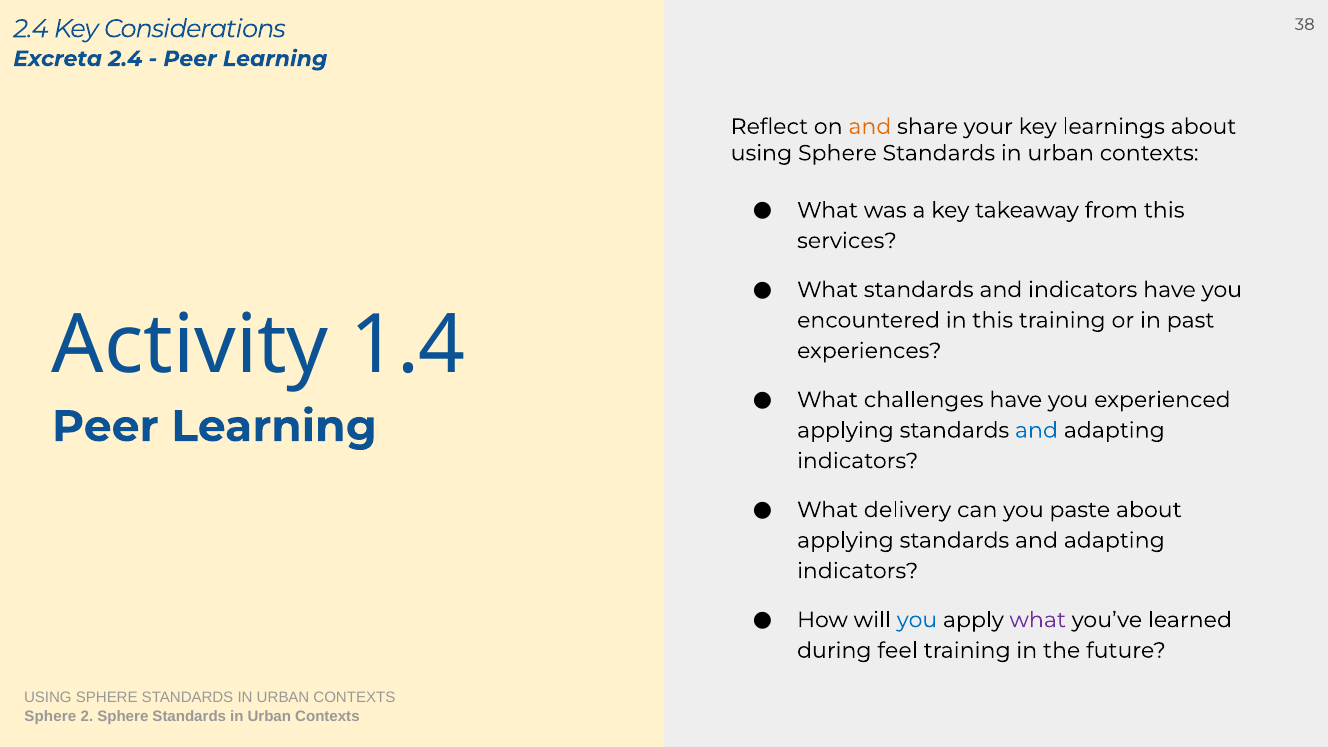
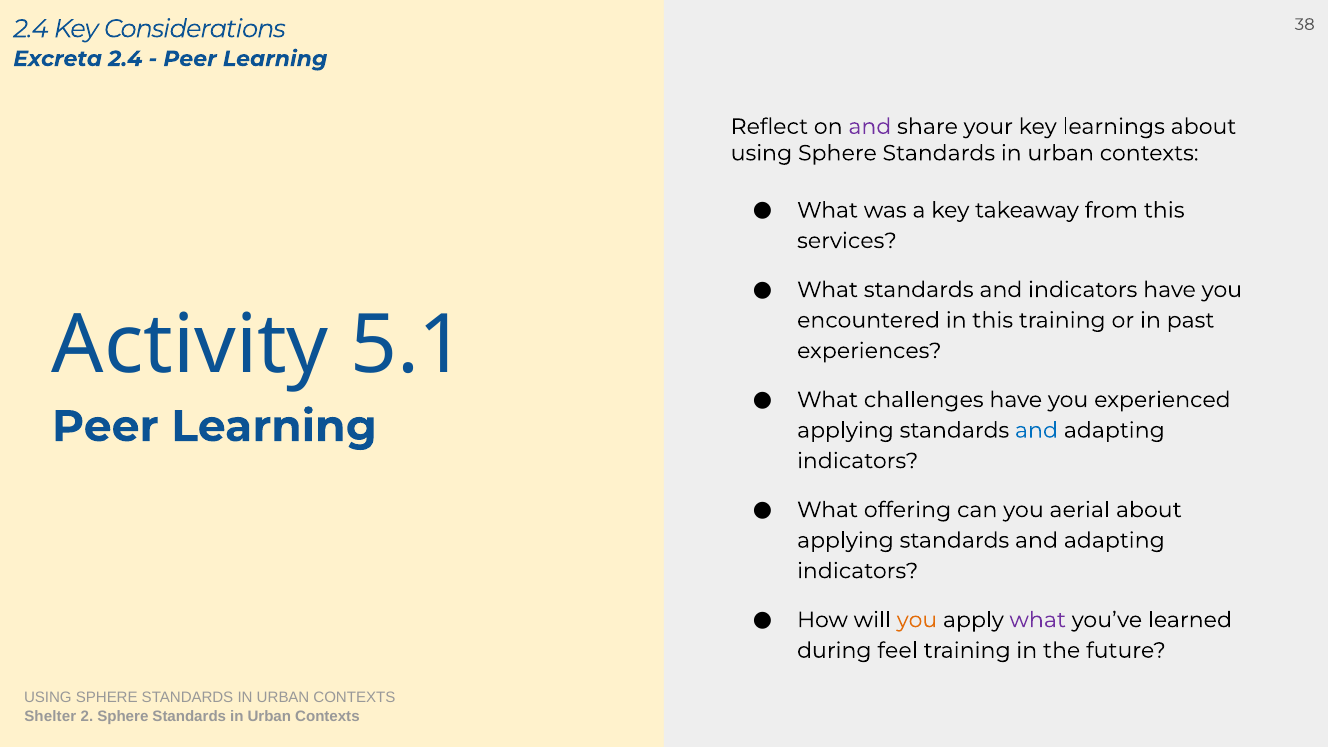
and at (870, 127) colour: orange -> purple
1.4: 1.4 -> 5.1
delivery: delivery -> offering
paste: paste -> aerial
you at (917, 620) colour: blue -> orange
Sphere at (50, 716): Sphere -> Shelter
